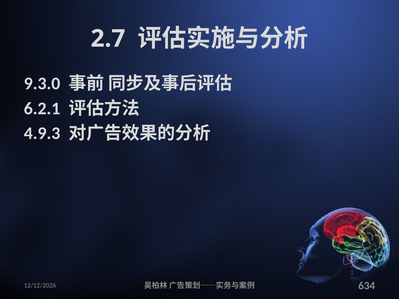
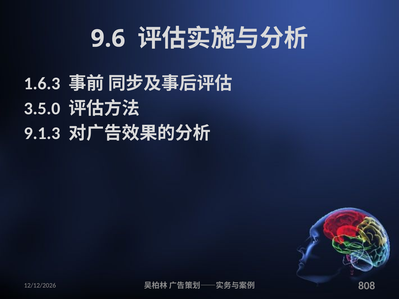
2.7: 2.7 -> 9.6
9.3.0: 9.3.0 -> 1.6.3
6.2.1: 6.2.1 -> 3.5.0
4.9.3: 4.9.3 -> 9.1.3
634: 634 -> 808
